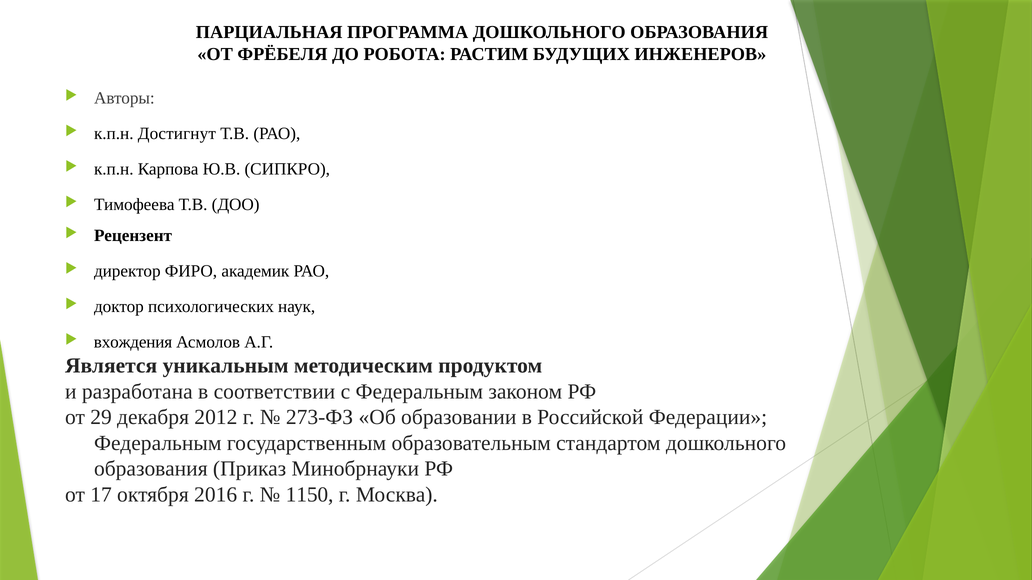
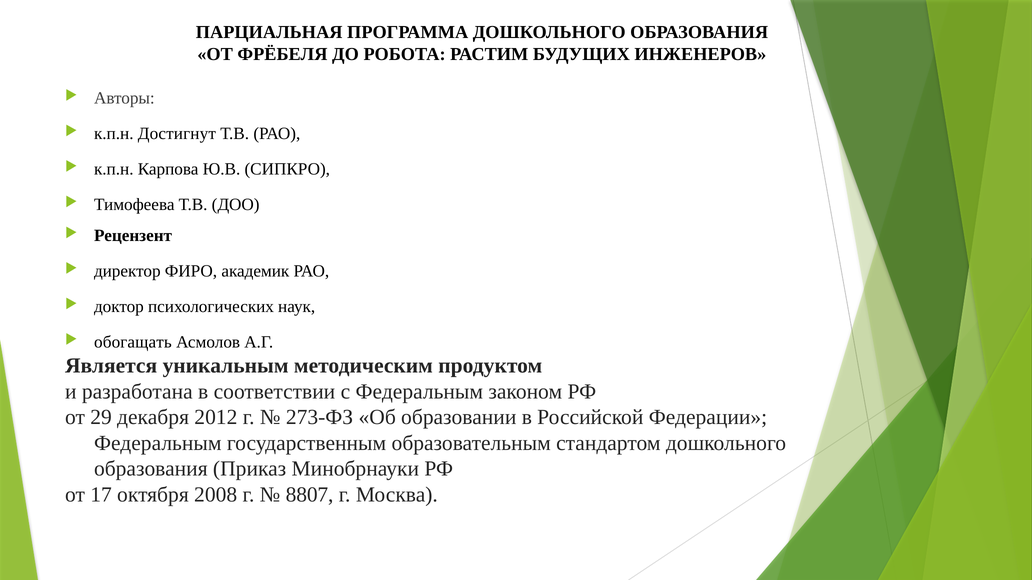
вхождения: вхождения -> обогащать
2016: 2016 -> 2008
1150: 1150 -> 8807
